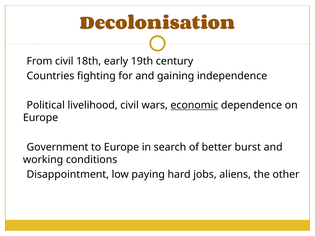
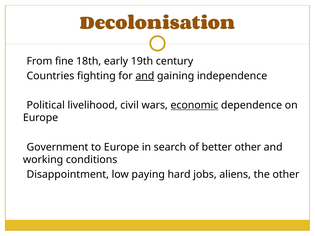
From civil: civil -> fine
and at (145, 76) underline: none -> present
better burst: burst -> other
